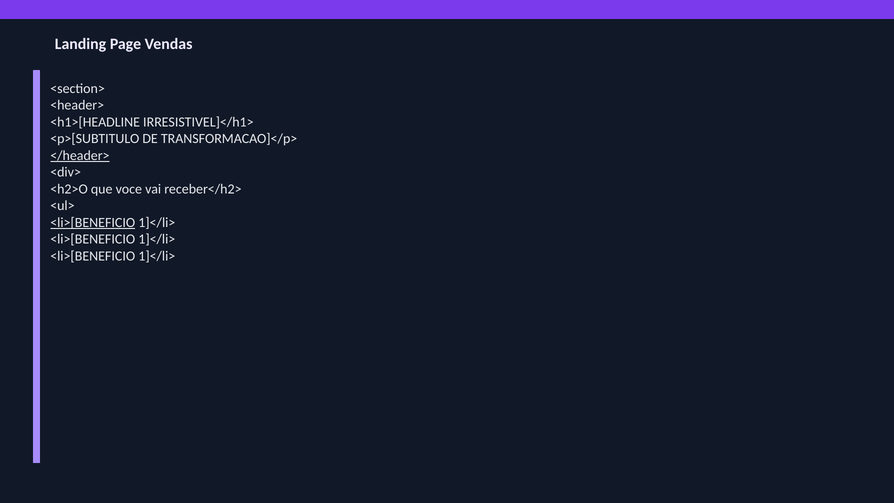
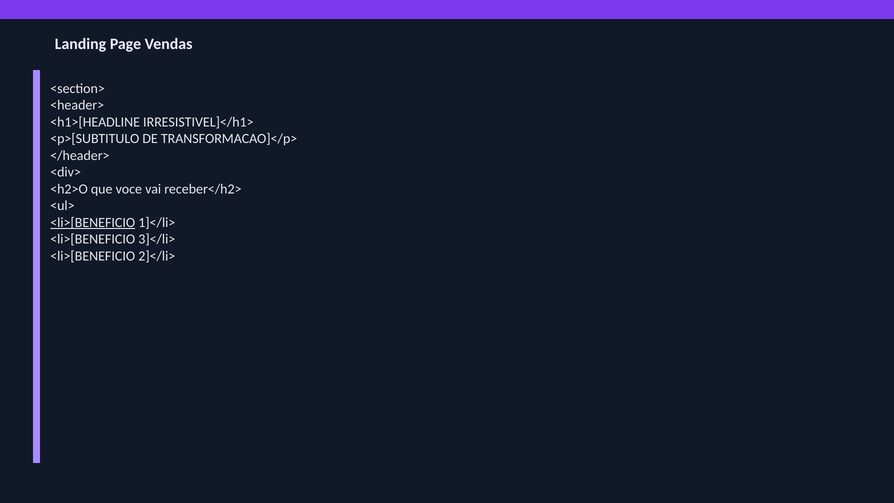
</header> underline: present -> none
1]</li> at (157, 239): 1]</li> -> 3]</li>
1]</li> at (157, 256): 1]</li> -> 2]</li>
